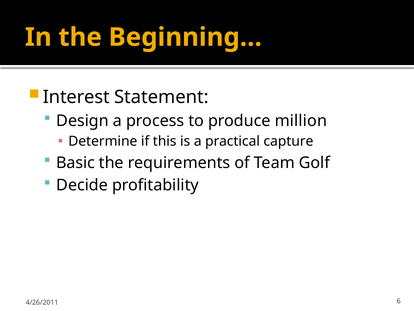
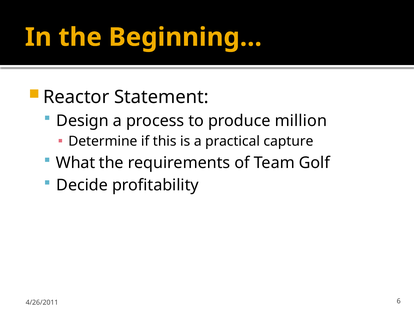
Interest: Interest -> Reactor
Basic: Basic -> What
